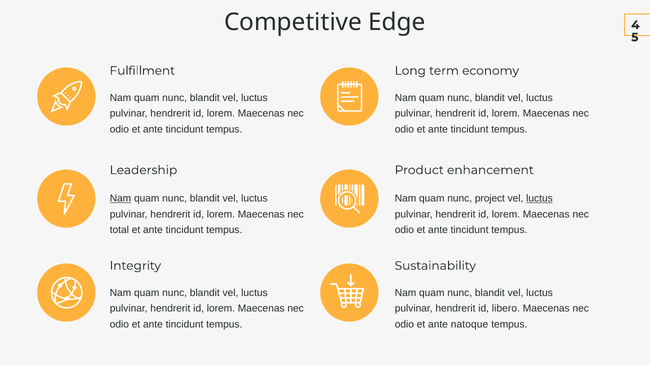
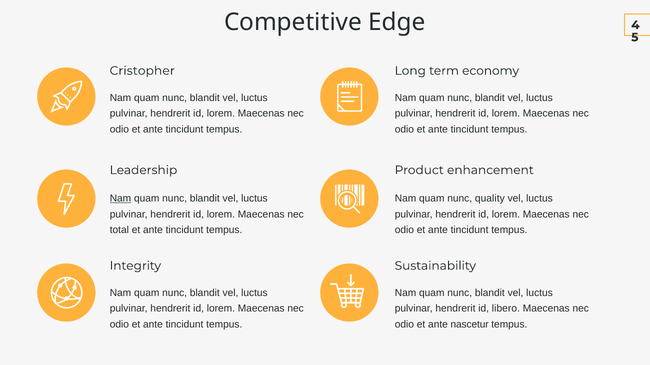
Fulfillment: Fulfillment -> Cristopher
project: project -> quality
luctus at (539, 199) underline: present -> none
natoque: natoque -> nascetur
